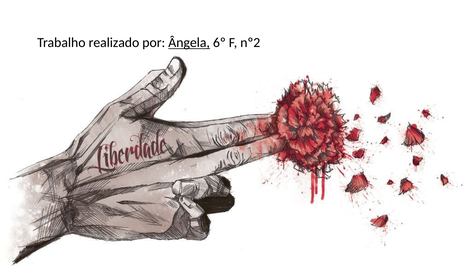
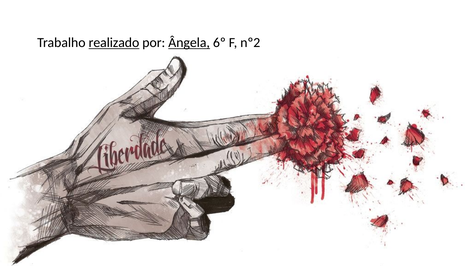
realizado underline: none -> present
